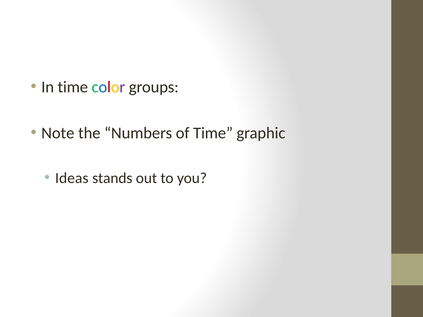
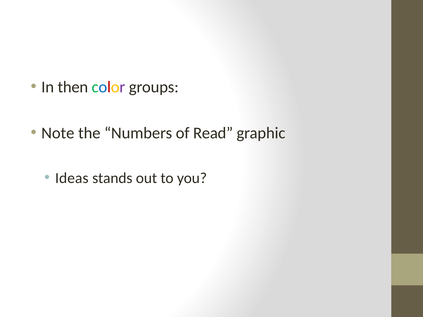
In time: time -> then
of Time: Time -> Read
